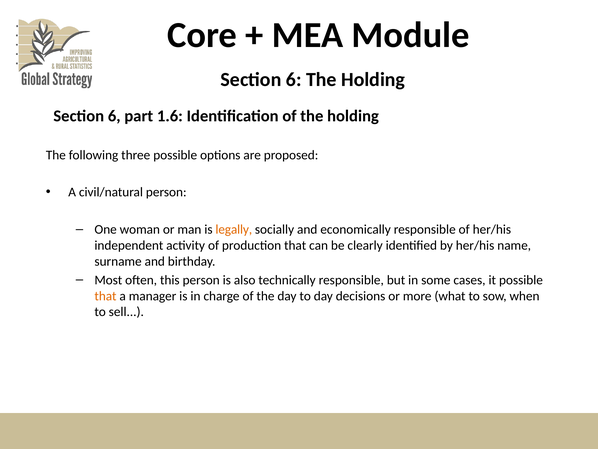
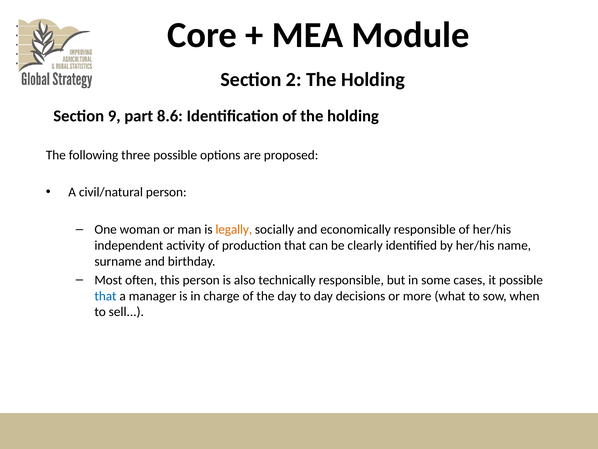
6 at (294, 79): 6 -> 2
6 at (114, 116): 6 -> 9
1.6: 1.6 -> 8.6
that at (105, 296) colour: orange -> blue
